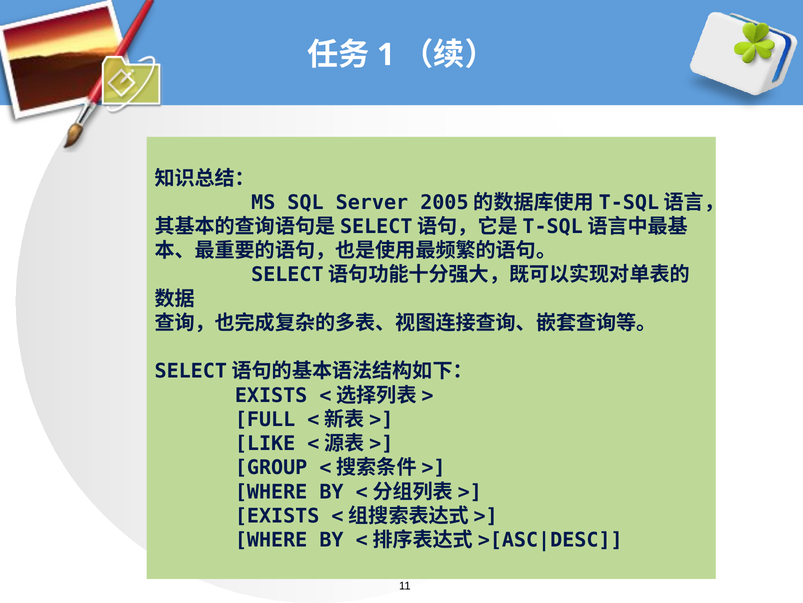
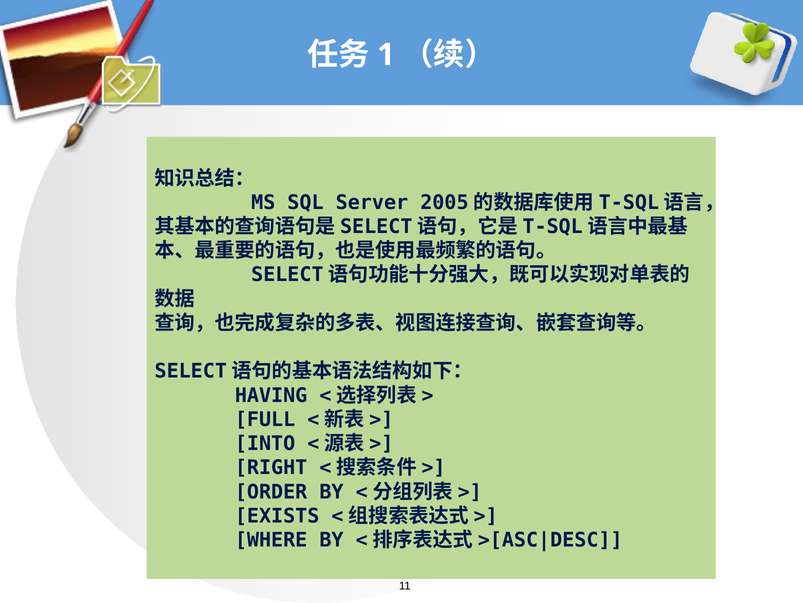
EXISTS at (271, 395): EXISTS -> HAVING
LIKE: LIKE -> INTO
GROUP: GROUP -> RIGHT
WHERE at (271, 491): WHERE -> ORDER
